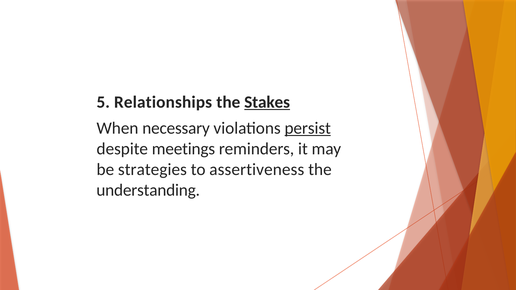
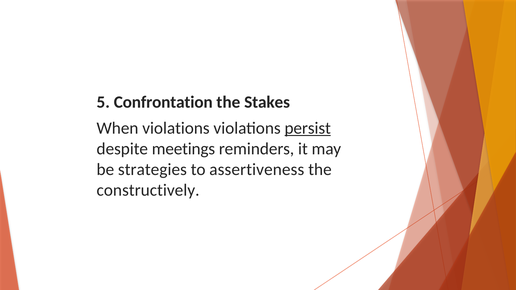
Relationships: Relationships -> Confrontation
Stakes underline: present -> none
When necessary: necessary -> violations
understanding: understanding -> constructively
